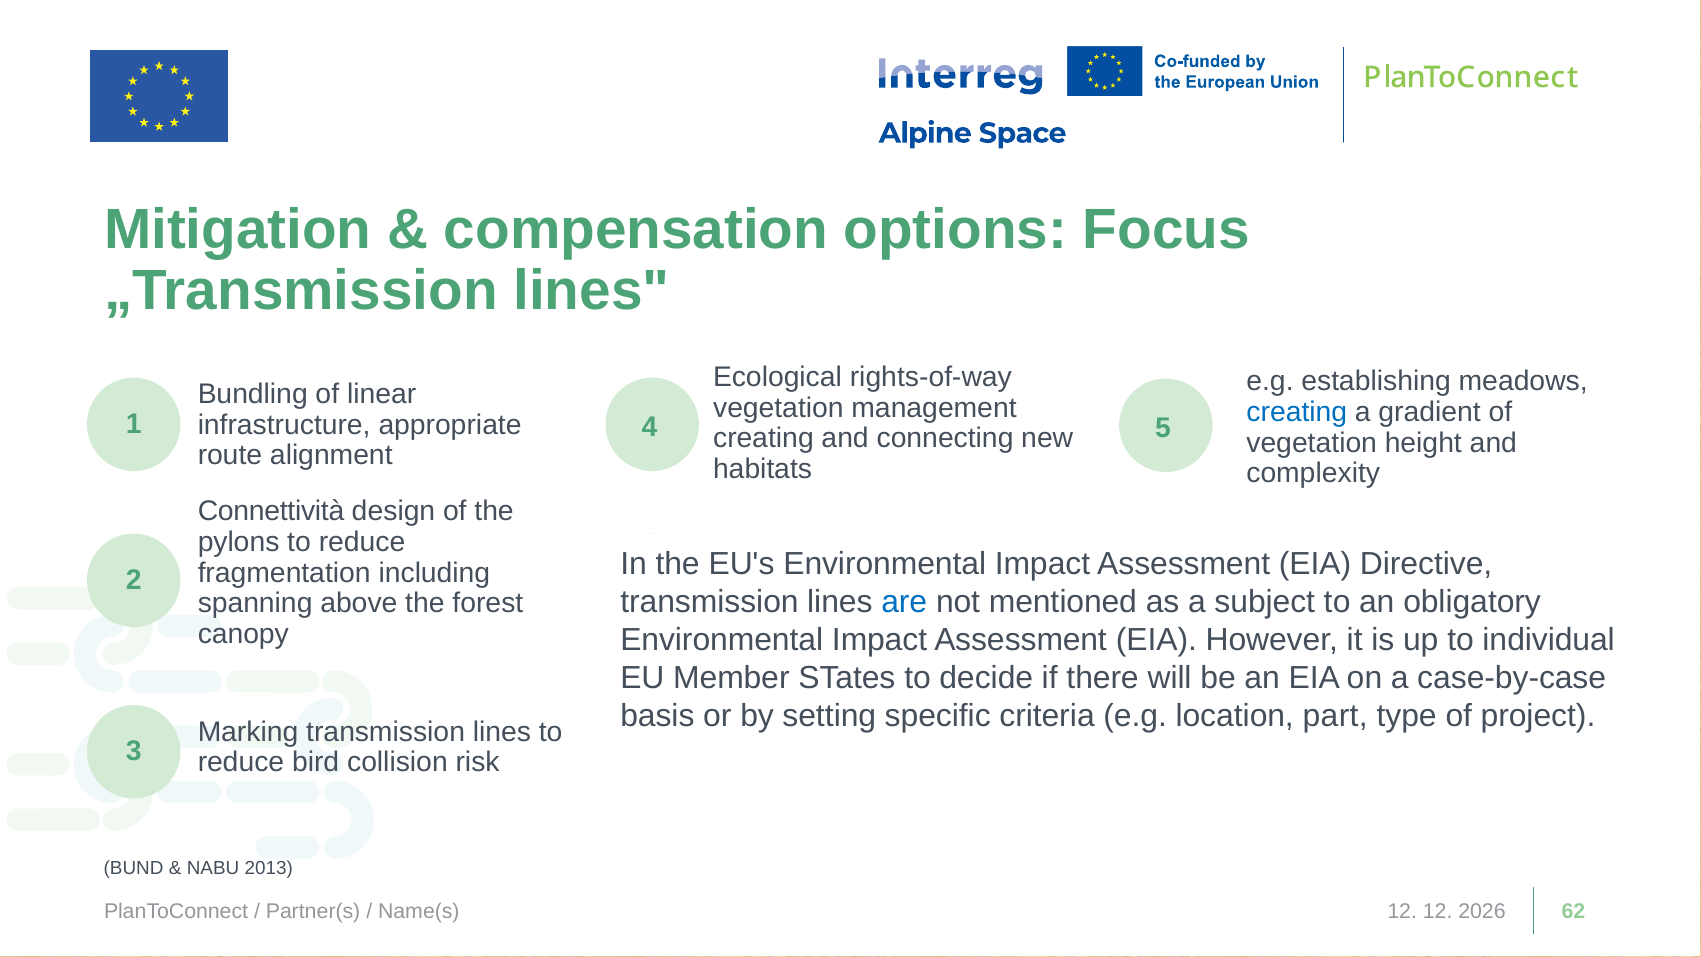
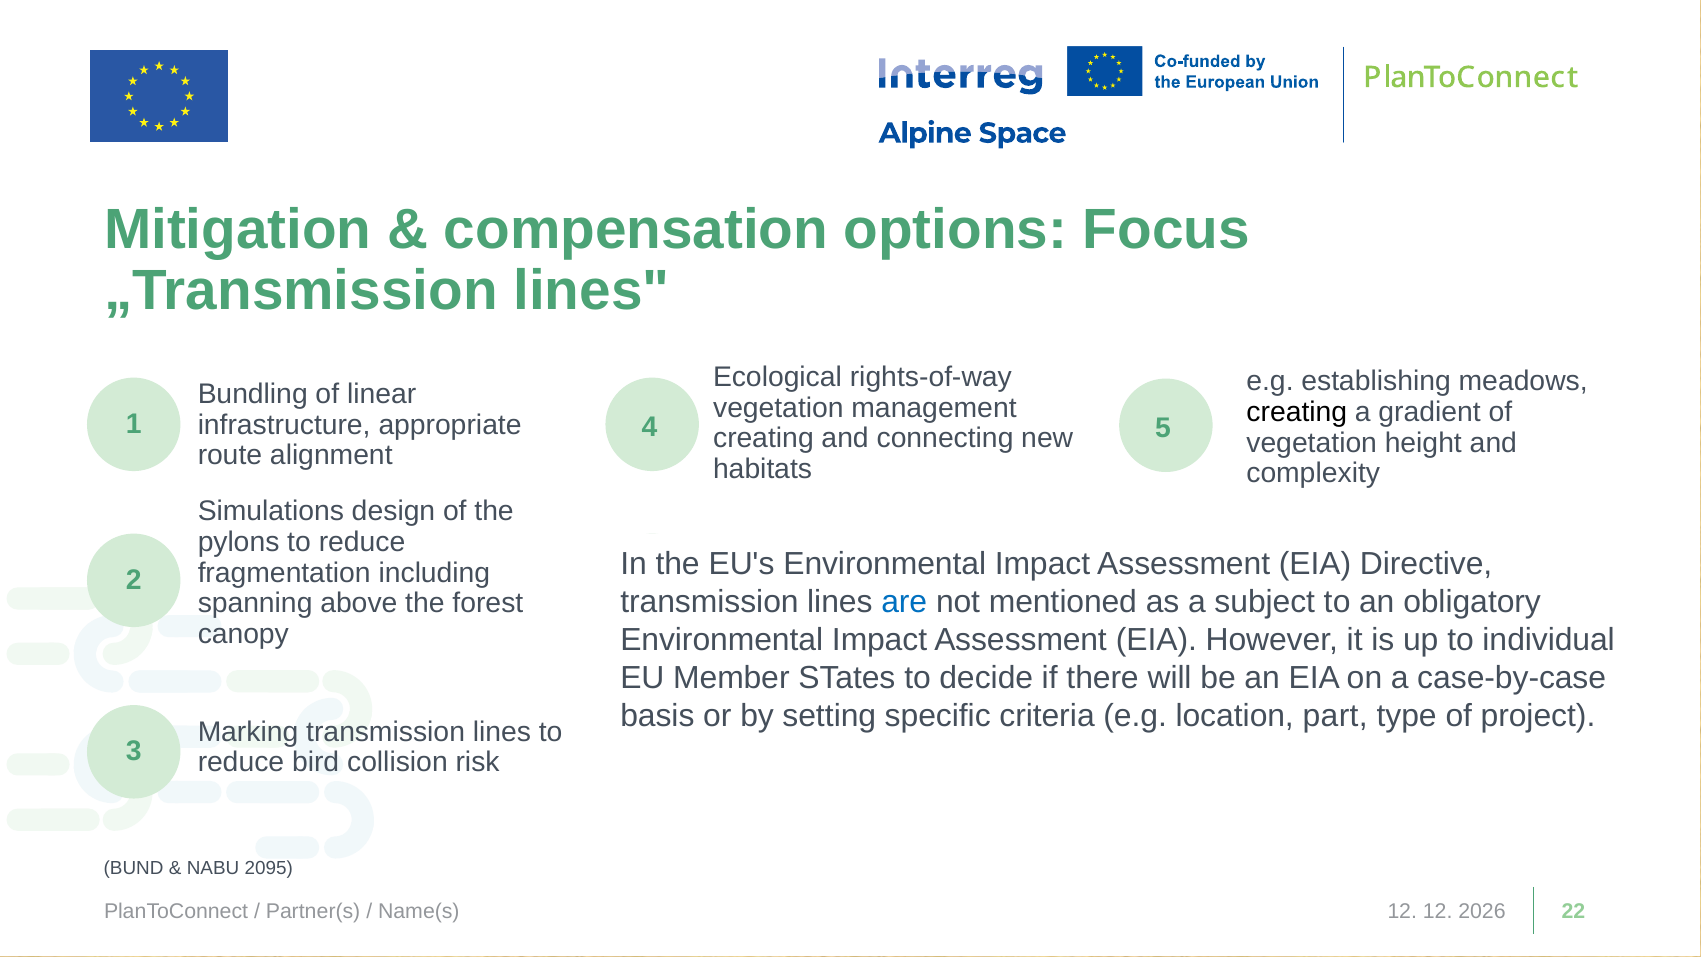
creating at (1297, 412) colour: blue -> black
Connettività: Connettività -> Simulations
2013: 2013 -> 2095
62: 62 -> 22
